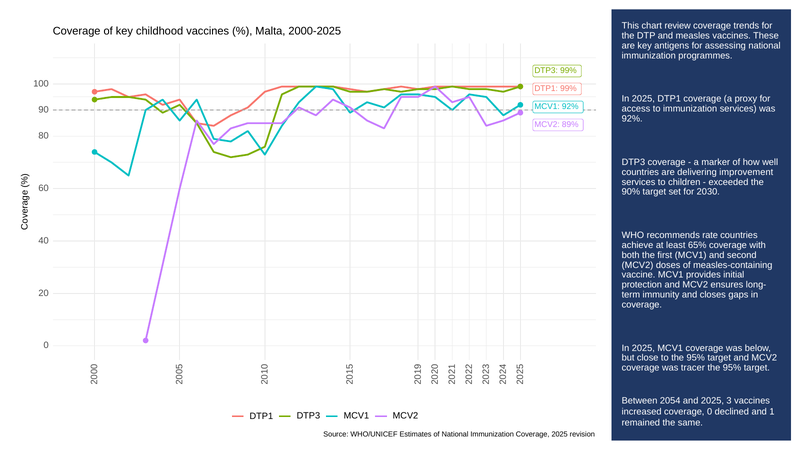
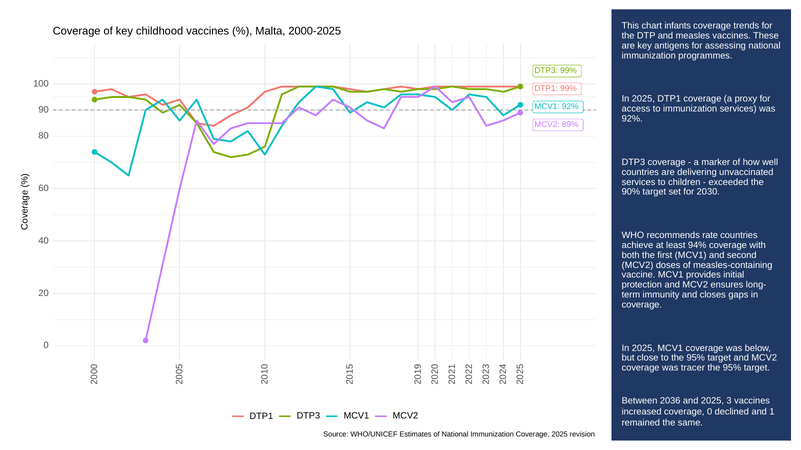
review: review -> infants
improvement: improvement -> unvaccinated
65%: 65% -> 94%
2054: 2054 -> 2036
